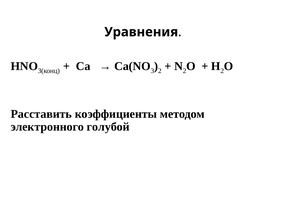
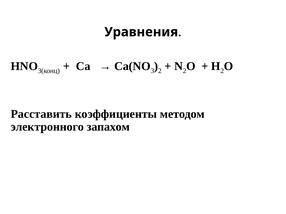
голубой: голубой -> запахом
